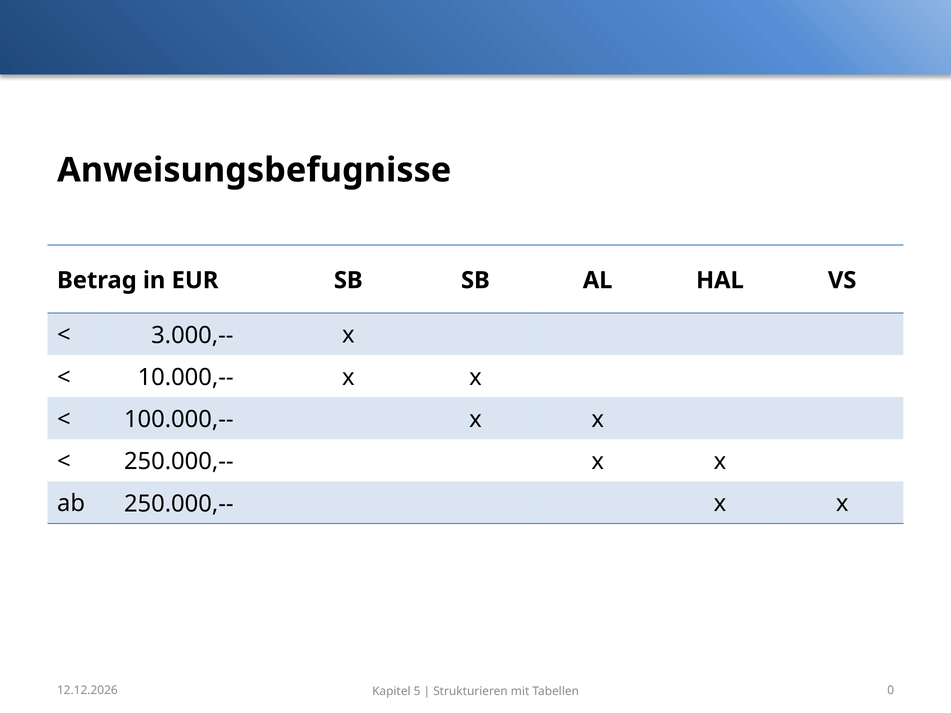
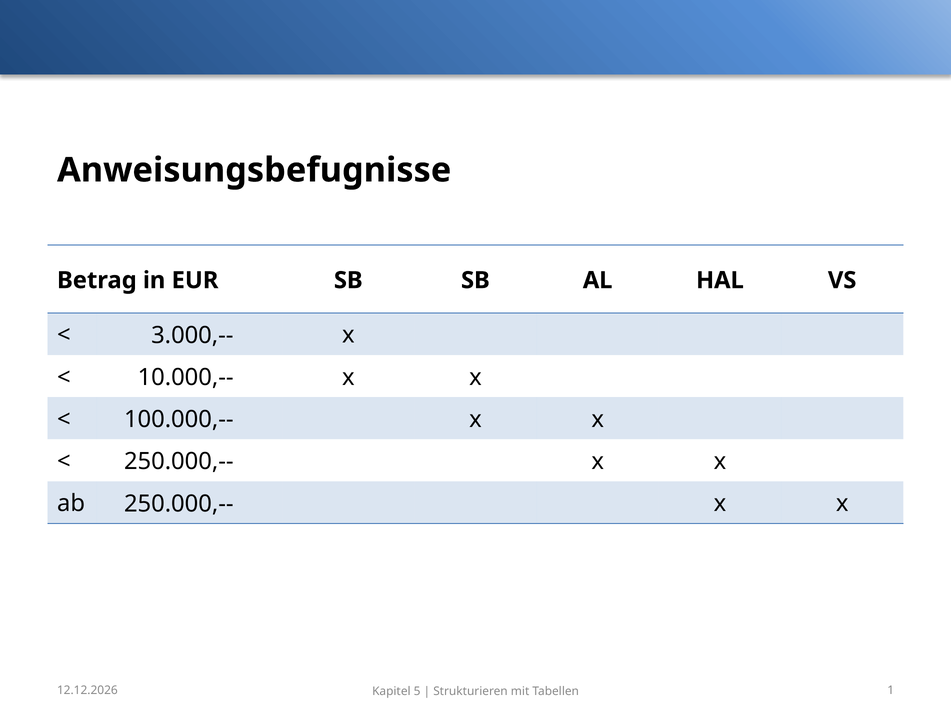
0: 0 -> 1
